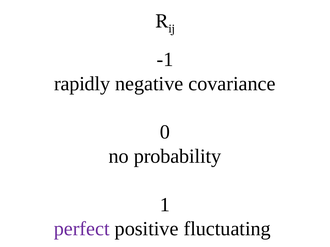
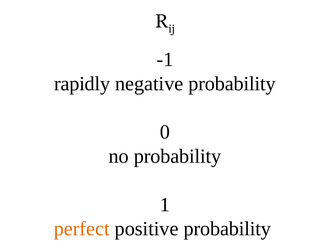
negative covariance: covariance -> probability
perfect colour: purple -> orange
positive fluctuating: fluctuating -> probability
